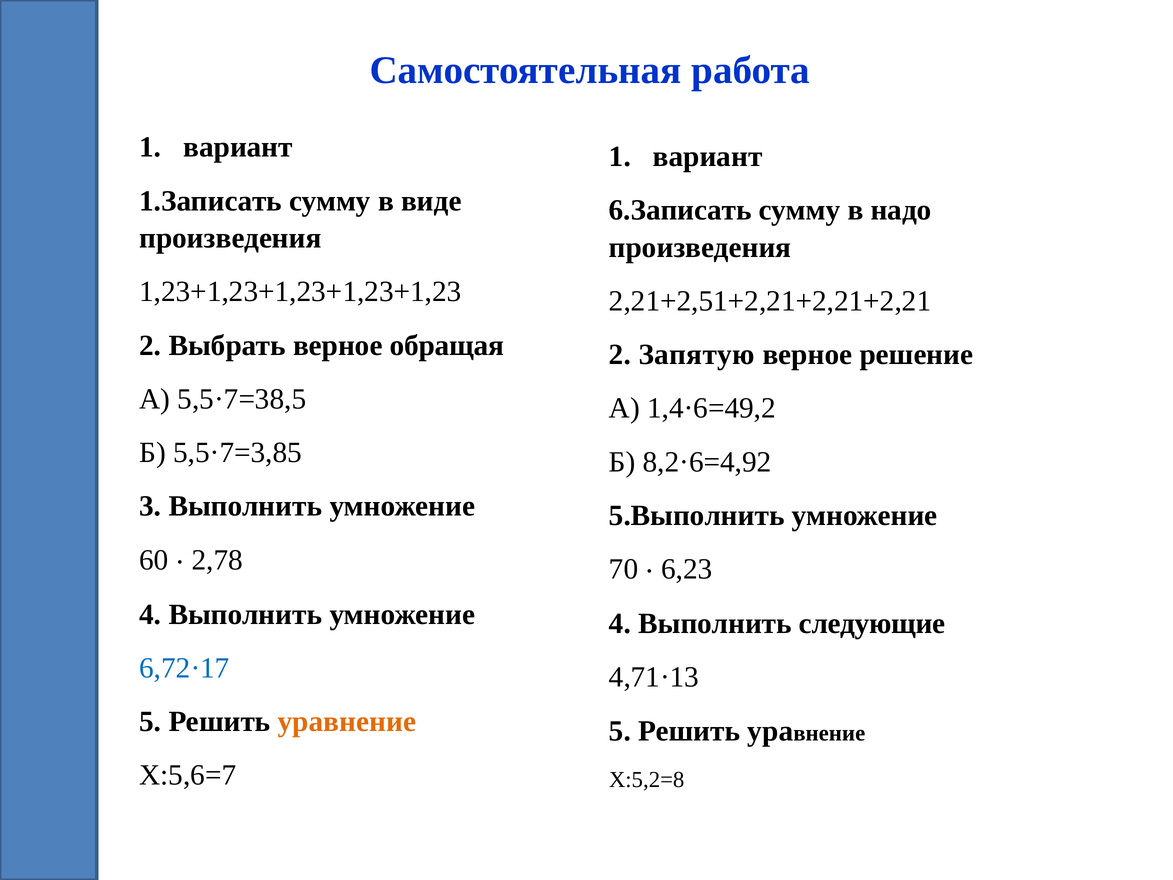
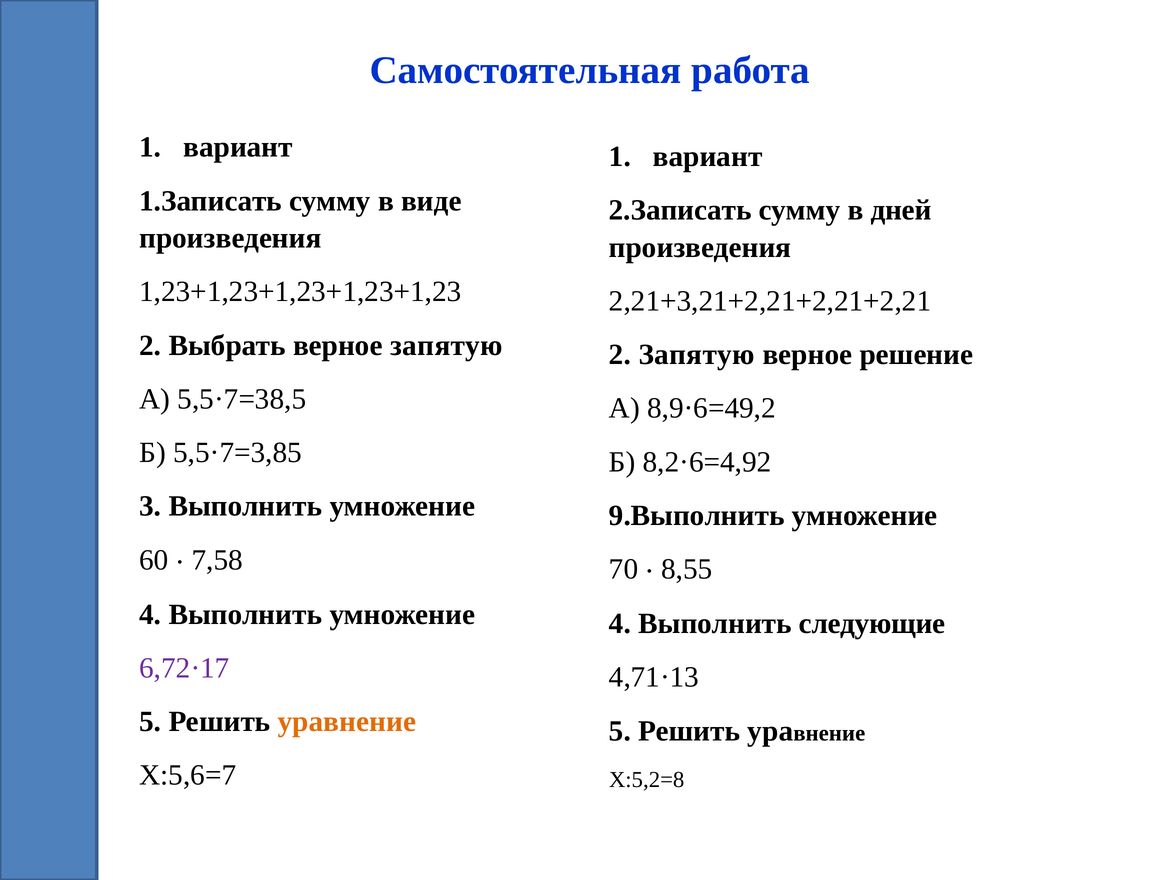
6.Записать: 6.Записать -> 2.Записать
надо: надо -> дней
2,21+2,51+2,21+2,21+2,21: 2,21+2,51+2,21+2,21+2,21 -> 2,21+3,21+2,21+2,21+2,21
верное обращая: обращая -> запятую
1,4·6=49,2: 1,4·6=49,2 -> 8,9·6=49,2
5.Выполнить: 5.Выполнить -> 9.Выполнить
2,78: 2,78 -> 7,58
6,23: 6,23 -> 8,55
6,72·17 colour: blue -> purple
